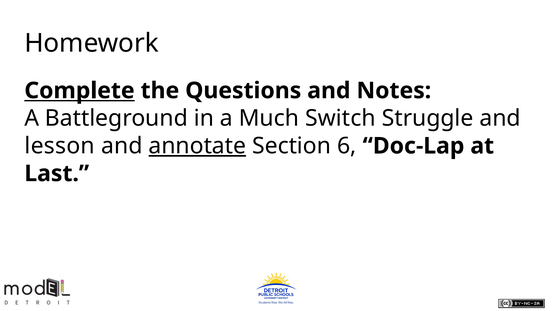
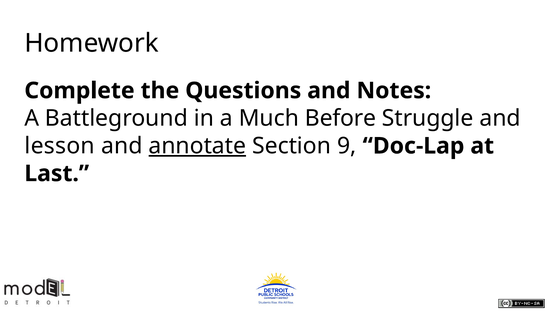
Complete underline: present -> none
Switch: Switch -> Before
6: 6 -> 9
